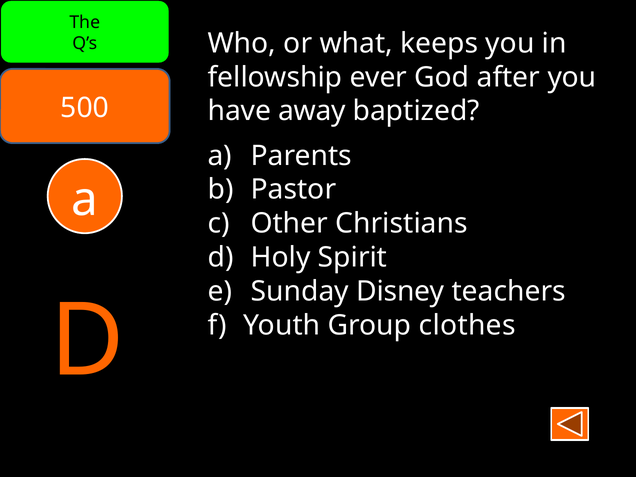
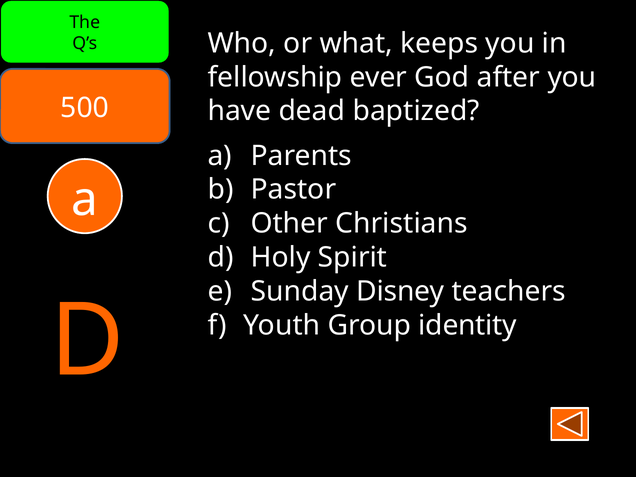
away: away -> dead
clothes: clothes -> identity
